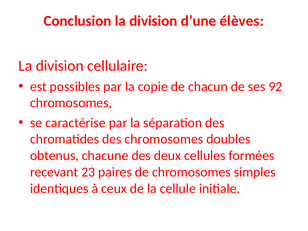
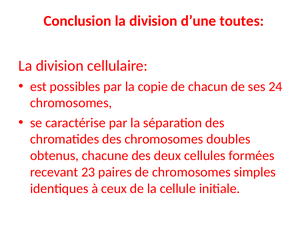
élèves: élèves -> toutes
92: 92 -> 24
